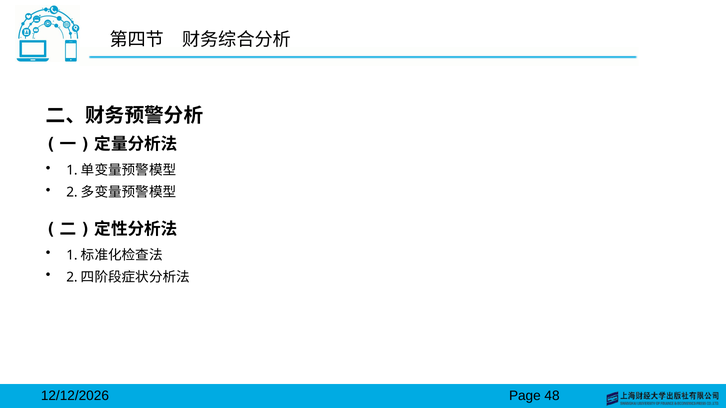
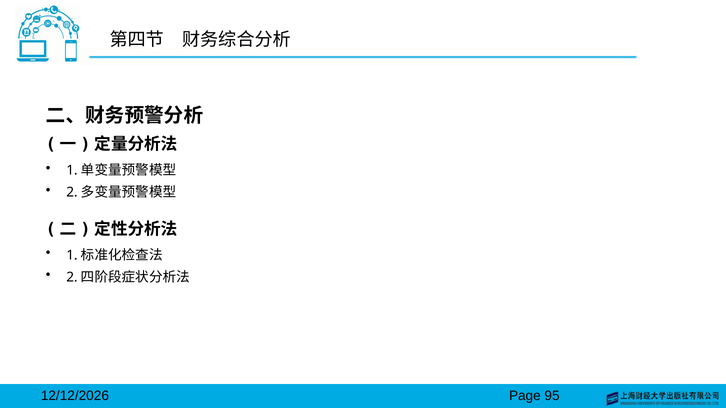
48: 48 -> 95
